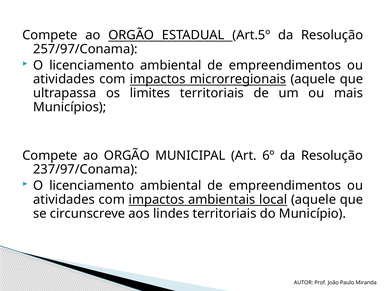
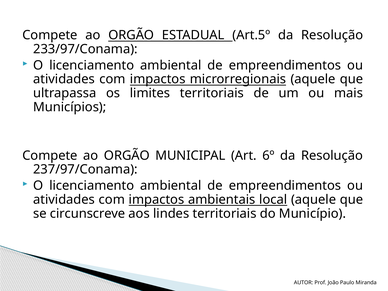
257/97/Conama: 257/97/Conama -> 233/97/Conama
